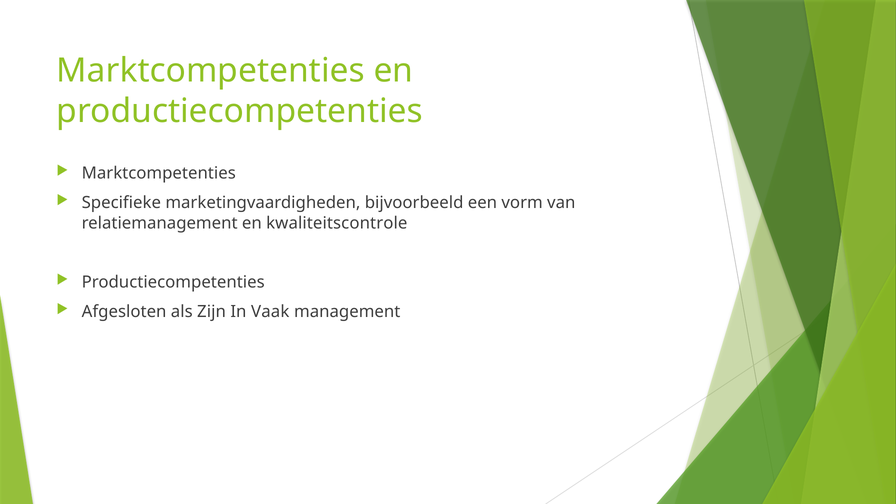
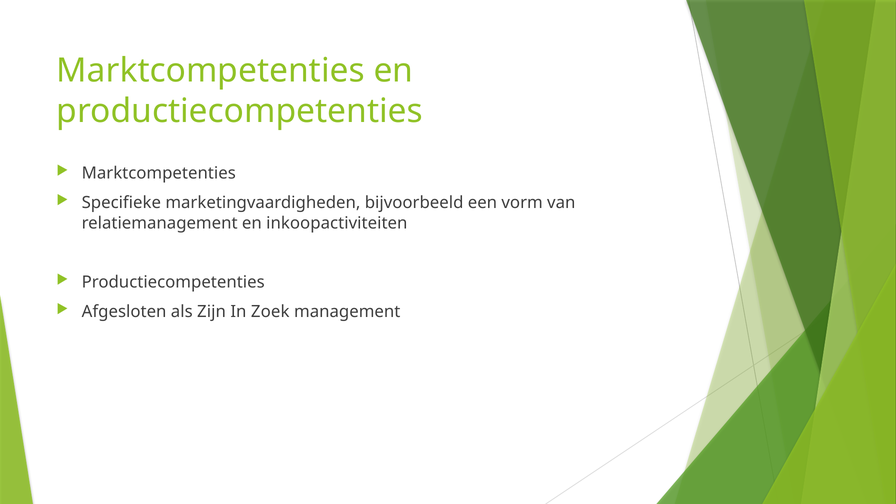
kwaliteitscontrole: kwaliteitscontrole -> inkoopactiviteiten
Vaak: Vaak -> Zoek
